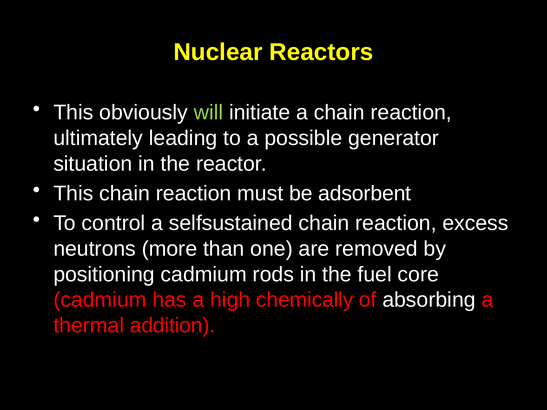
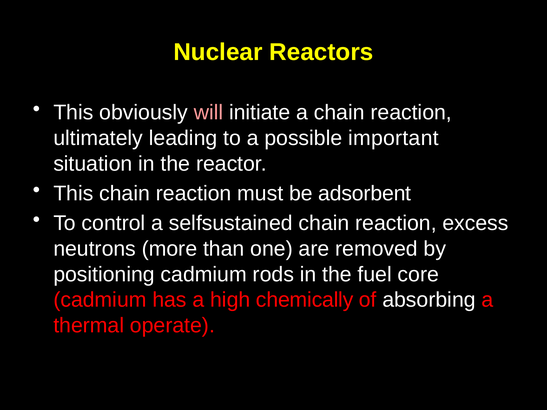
will colour: light green -> pink
generator: generator -> important
addition: addition -> operate
